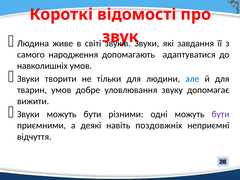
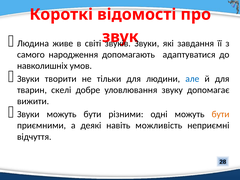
тварин умов: умов -> скелі
бути at (221, 114) colour: purple -> orange
поздовжніх: поздовжніх -> можливість
